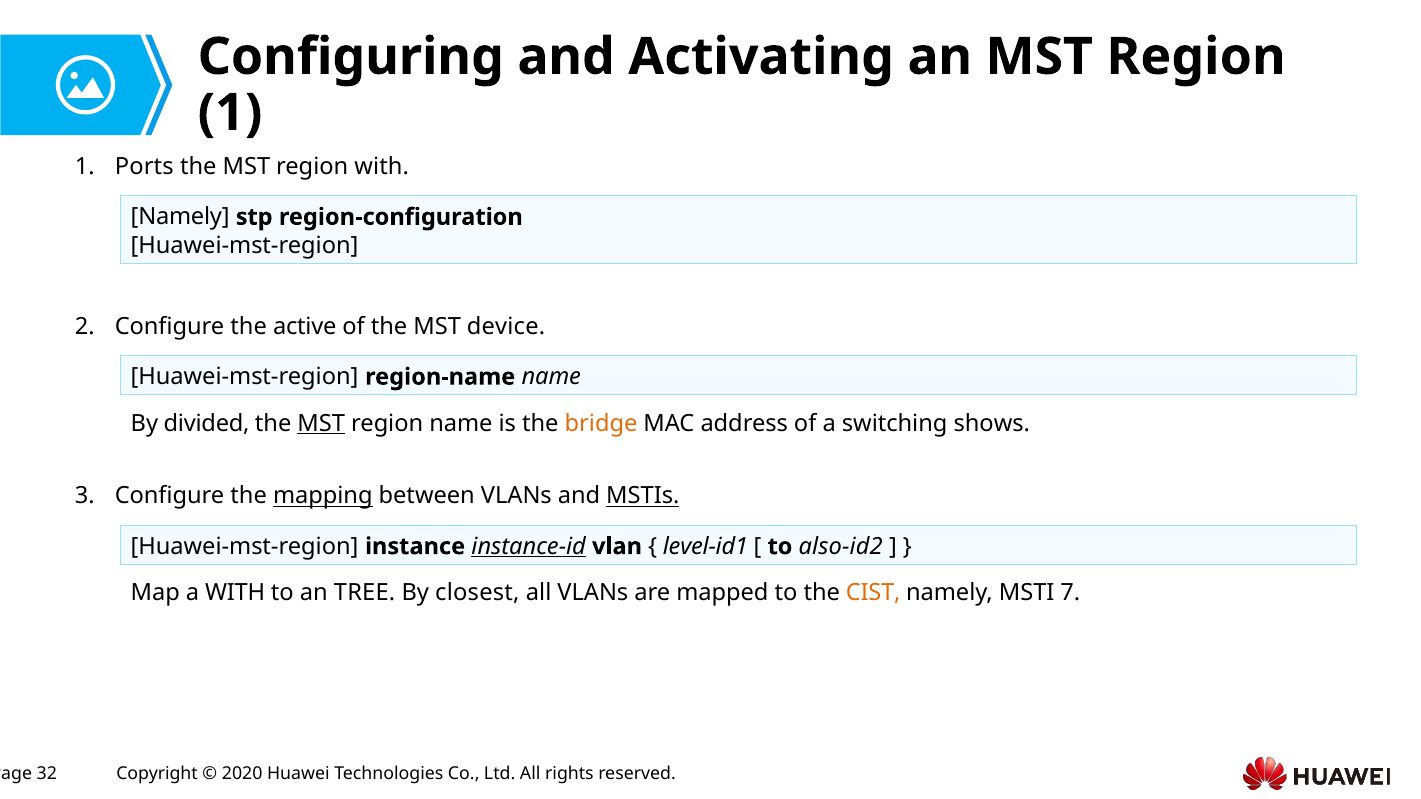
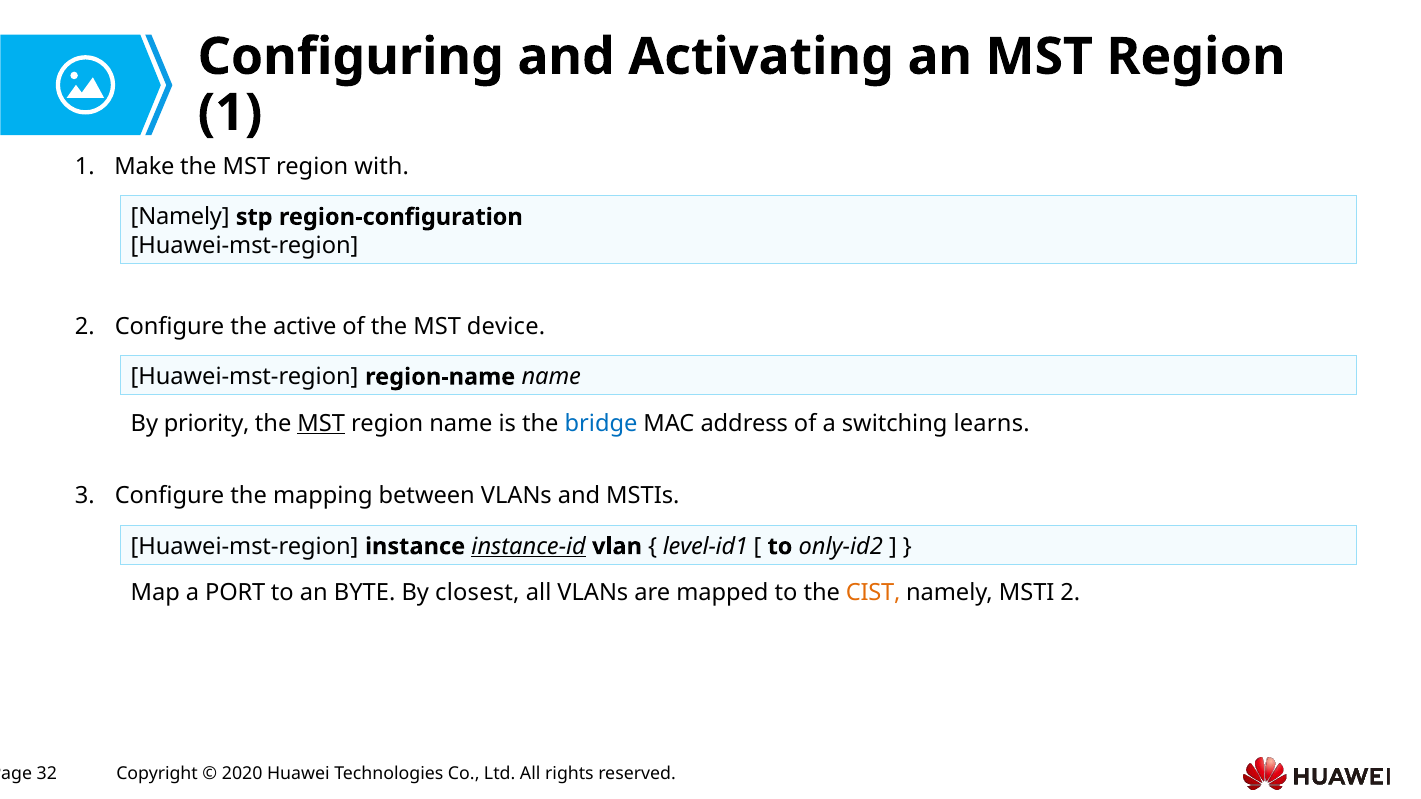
Ports: Ports -> Make
divided: divided -> priority
bridge colour: orange -> blue
shows: shows -> learns
mapping underline: present -> none
MSTIs underline: present -> none
also-id2: also-id2 -> only-id2
a WITH: WITH -> PORT
TREE: TREE -> BYTE
MSTI 7: 7 -> 2
